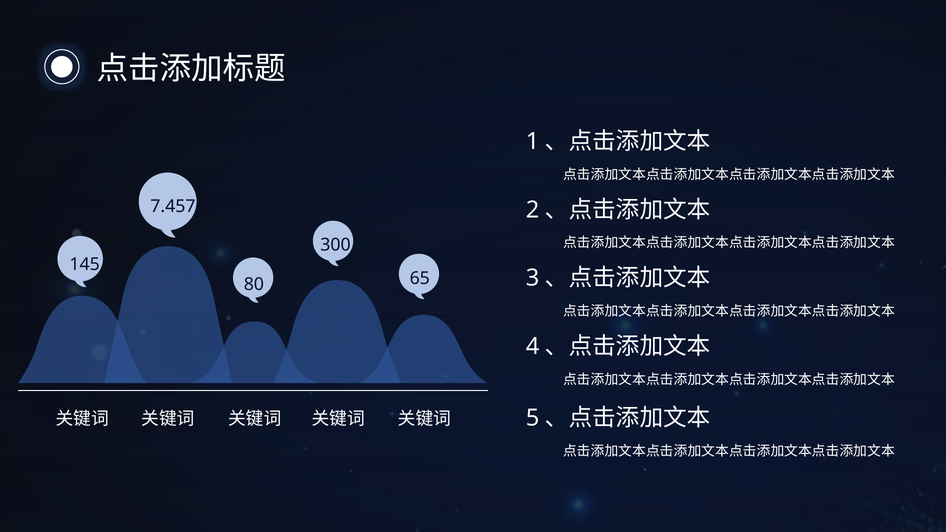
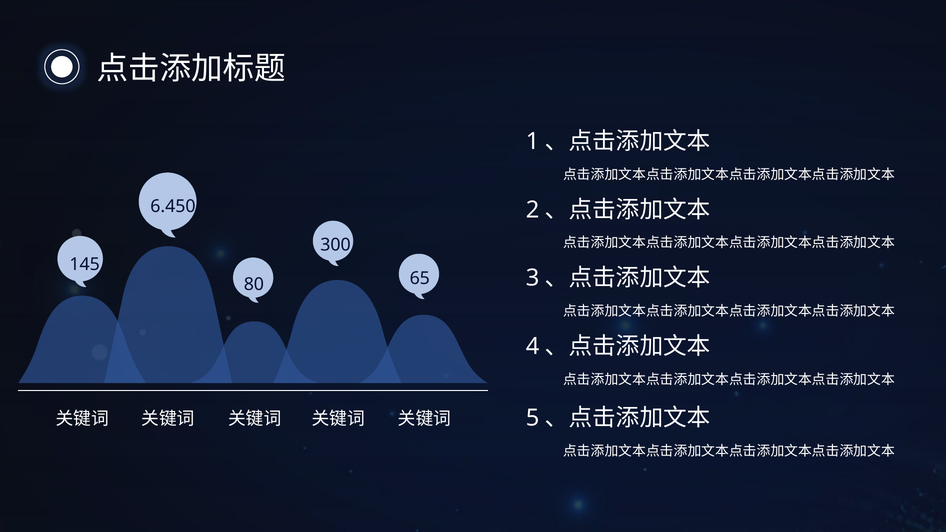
7.457: 7.457 -> 6.450
